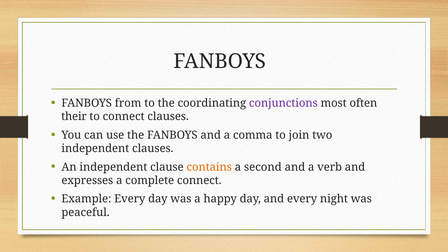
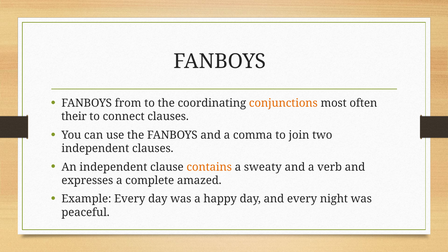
conjunctions colour: purple -> orange
second: second -> sweaty
complete connect: connect -> amazed
